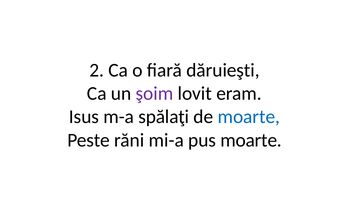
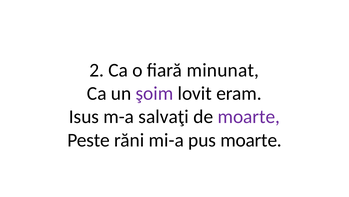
dăruieşti: dăruieşti -> minunat
spălaţi: spălaţi -> salvaţi
moarte at (249, 116) colour: blue -> purple
